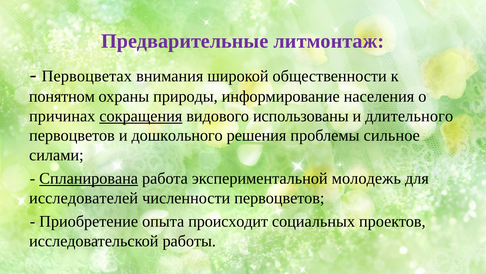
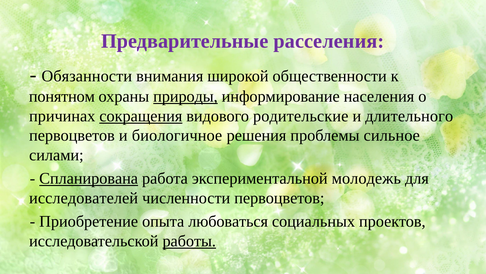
литмонтаж: литмонтаж -> расселения
Первоцветах: Первоцветах -> Обязанности
природы underline: none -> present
использованы: использованы -> родительские
дошкольного: дошкольного -> биологичное
происходит: происходит -> любоваться
работы underline: none -> present
